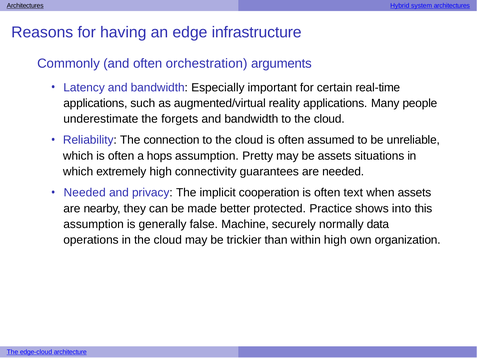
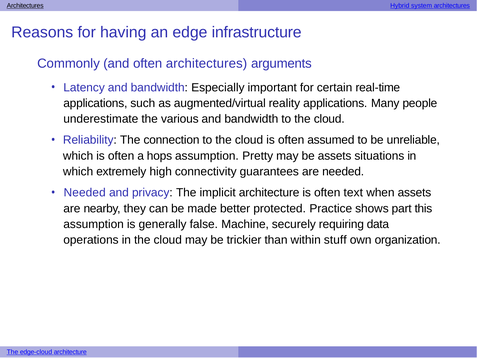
often orchestration: orchestration -> architectures
forgets: forgets -> various
implicit cooperation: cooperation -> architecture
into: into -> part
normally: normally -> requiring
within high: high -> stuff
